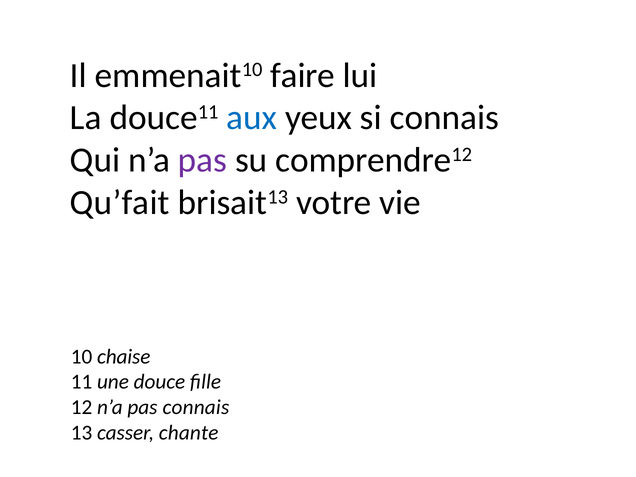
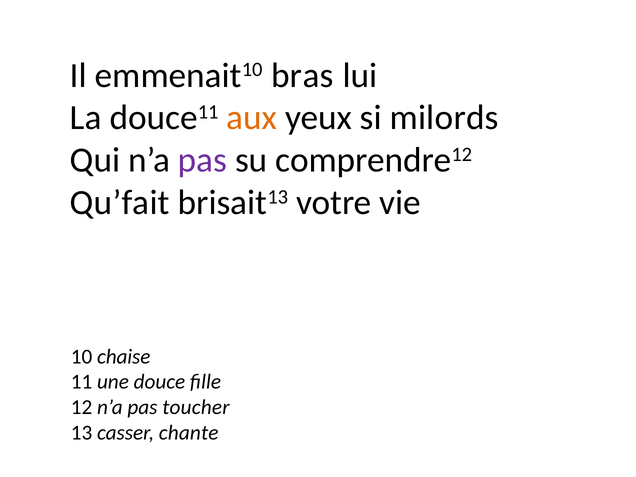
faire: faire -> bras
aux colour: blue -> orange
si connais: connais -> milords
pas connais: connais -> toucher
